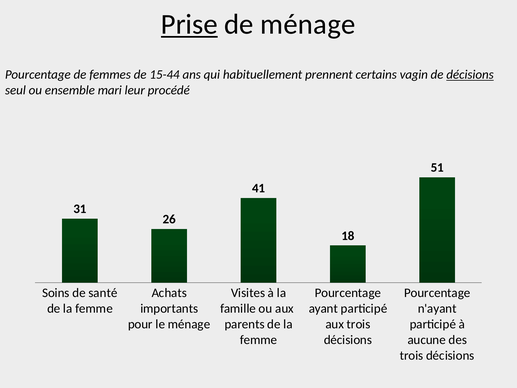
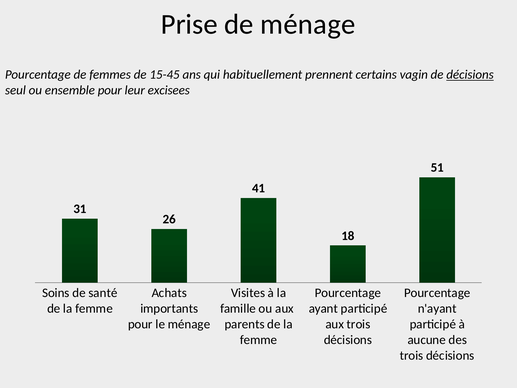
Prise underline: present -> none
15-44: 15-44 -> 15-45
ensemble mari: mari -> pour
procédé: procédé -> excisees
